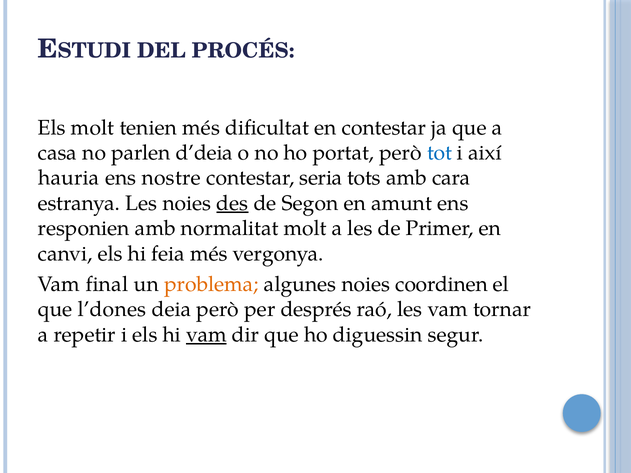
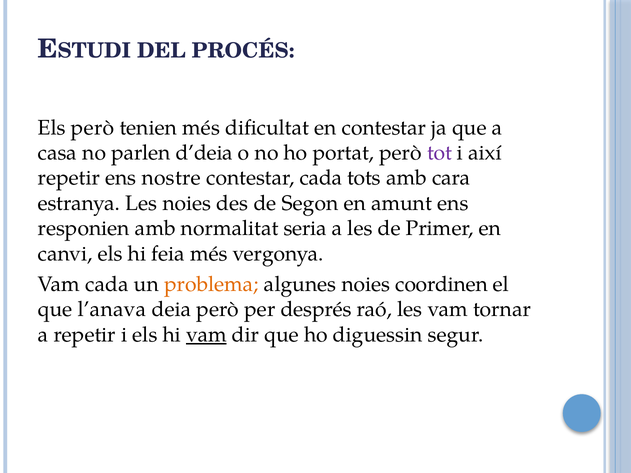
Els molt: molt -> però
tot colour: blue -> purple
hauria at (69, 178): hauria -> repetir
contestar seria: seria -> cada
des underline: present -> none
normalitat molt: molt -> seria
Vam final: final -> cada
l’dones: l’dones -> l’anava
